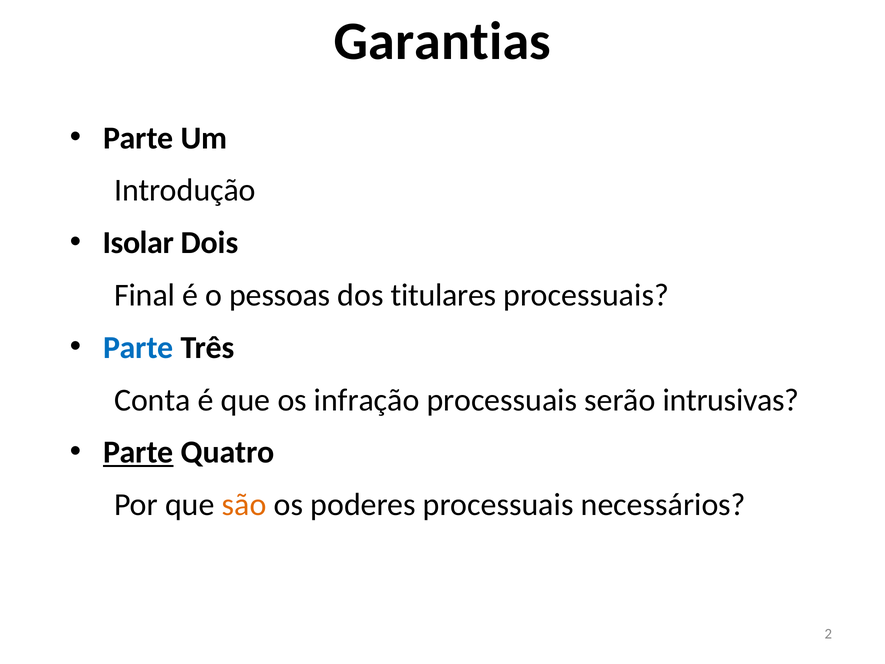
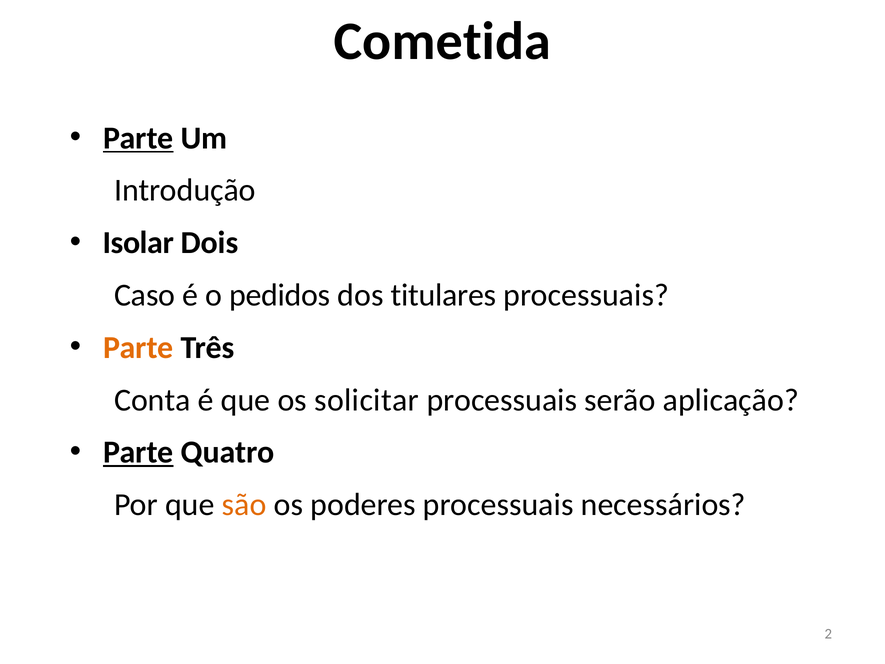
Garantias: Garantias -> Cometida
Parte at (138, 138) underline: none -> present
Final: Final -> Caso
pessoas: pessoas -> pedidos
Parte at (138, 347) colour: blue -> orange
infração: infração -> solicitar
intrusivas: intrusivas -> aplicação
